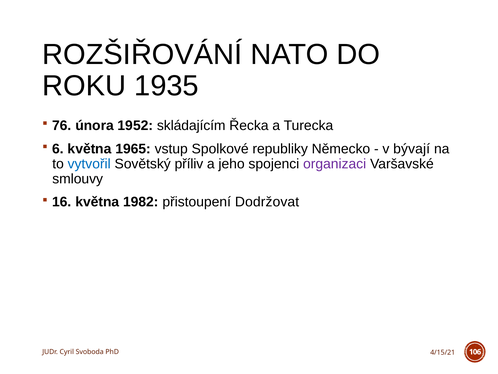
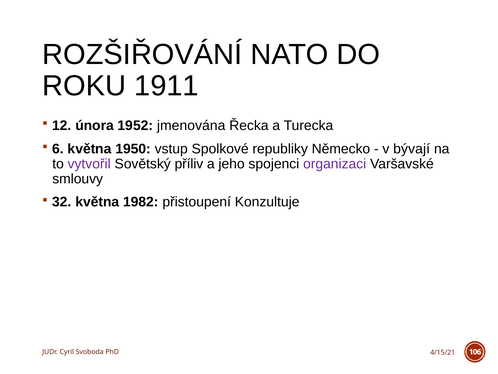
1935: 1935 -> 1911
76: 76 -> 12
skládajícím: skládajícím -> jmenována
1965: 1965 -> 1950
vytvořil colour: blue -> purple
16: 16 -> 32
Dodržovat: Dodržovat -> Konzultuje
